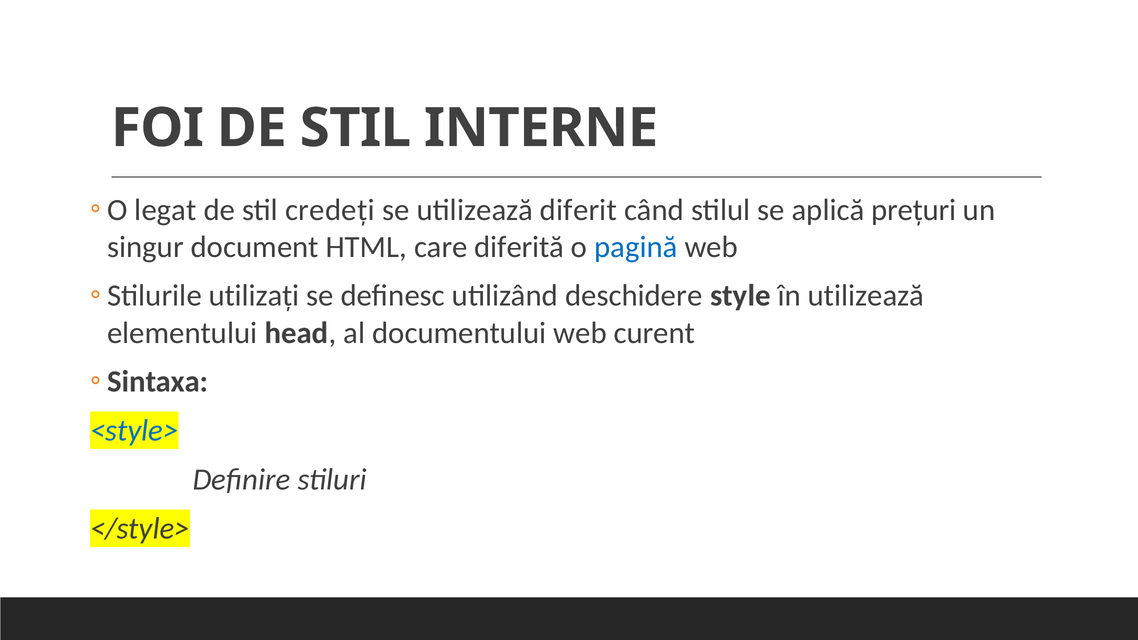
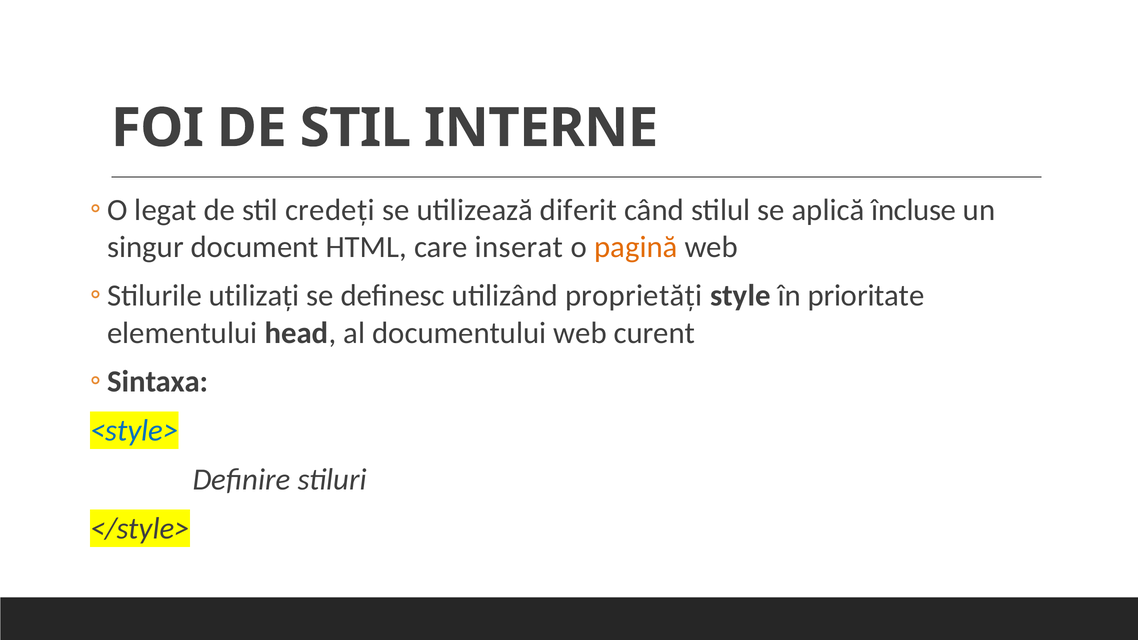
prețuri: prețuri -> încluse
diferită: diferită -> inserat
pagină colour: blue -> orange
deschidere: deschidere -> proprietăți
în utilizează: utilizează -> prioritate
